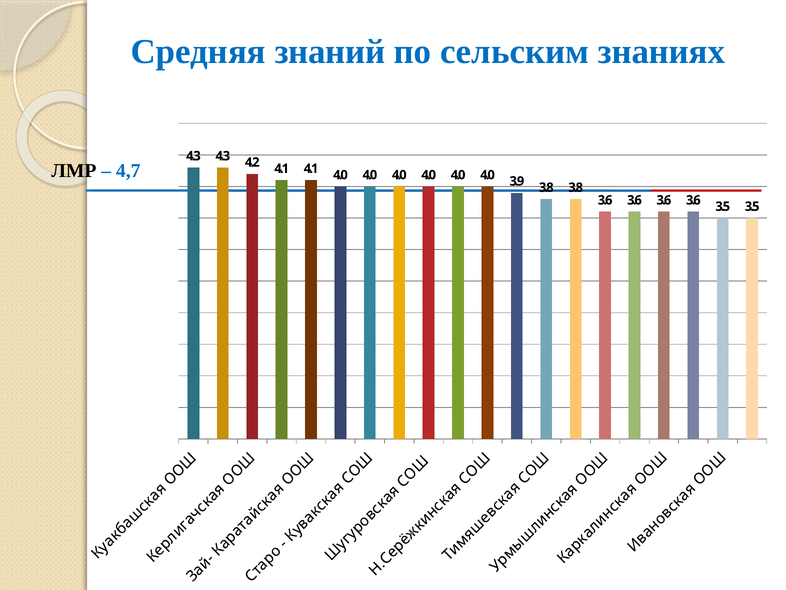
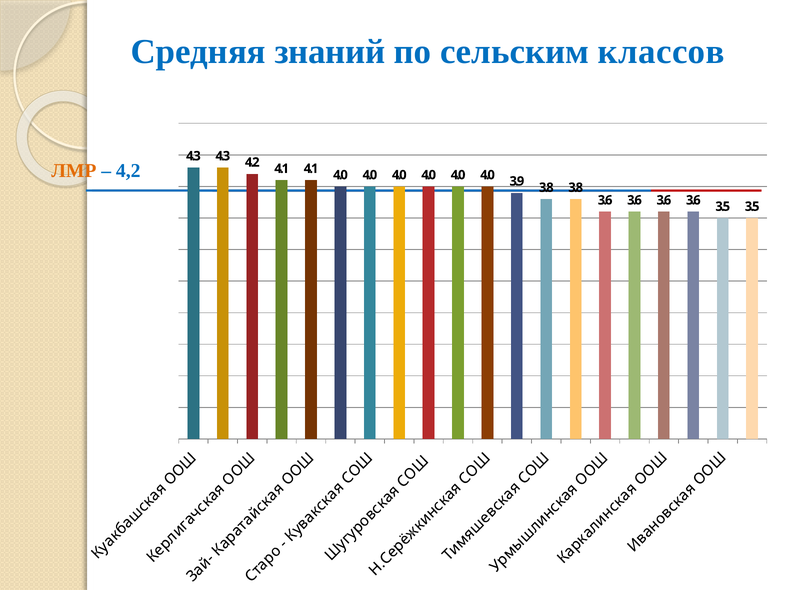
знаниях: знаниях -> классов
ЛМР colour: black -> orange
4,7: 4,7 -> 4,2
